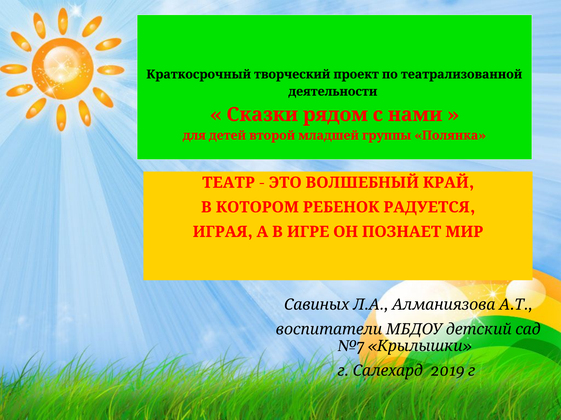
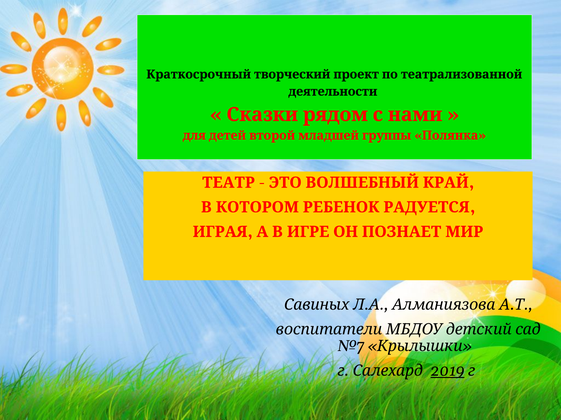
2019 underline: none -> present
